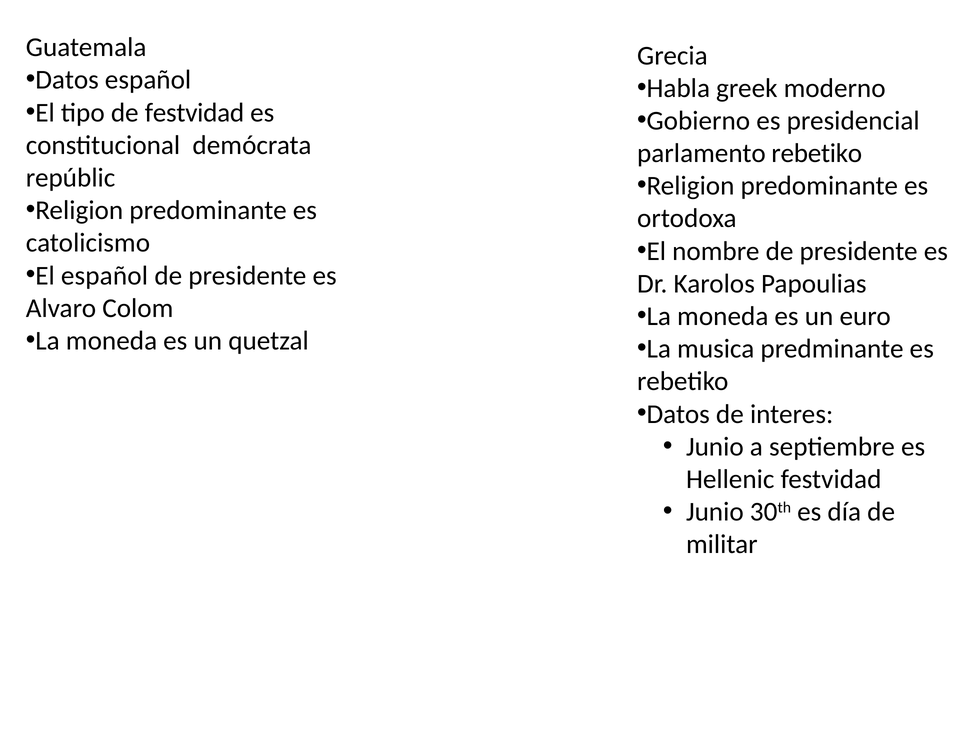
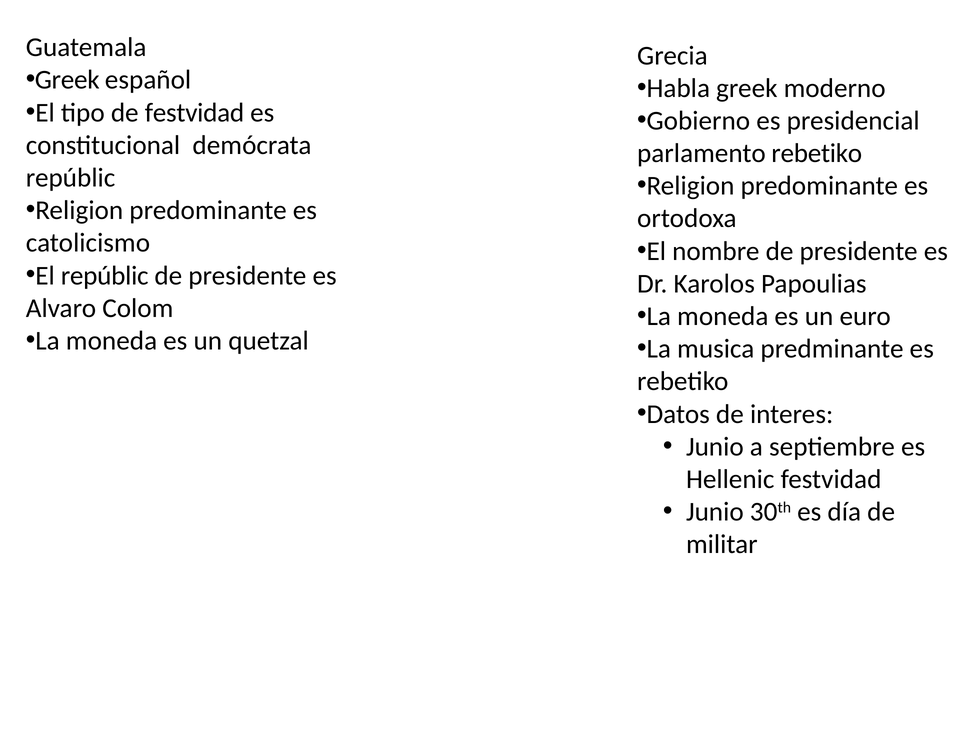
Datos at (67, 80): Datos -> Greek
El español: español -> repúblic
